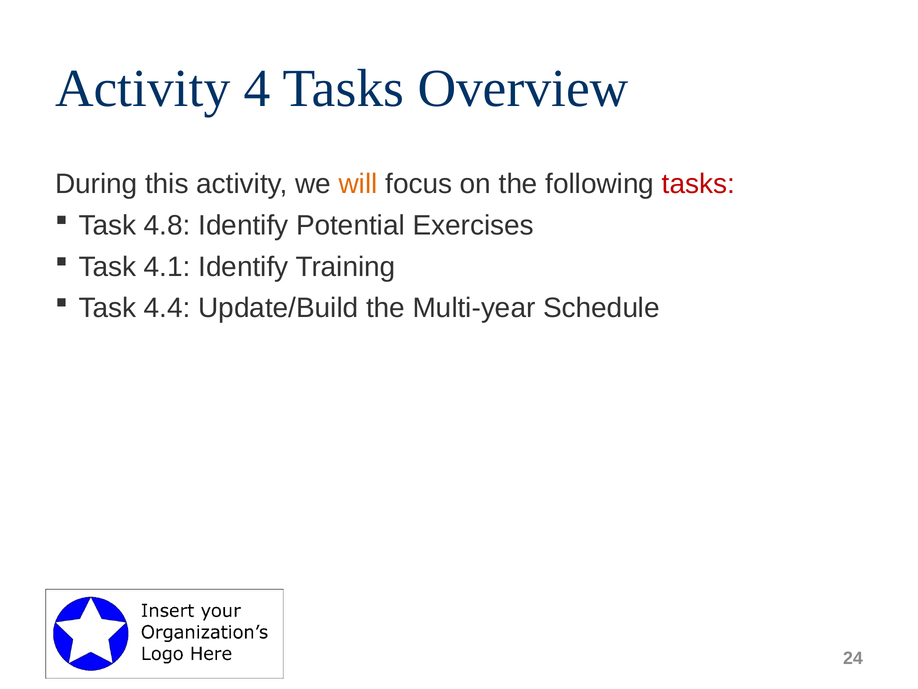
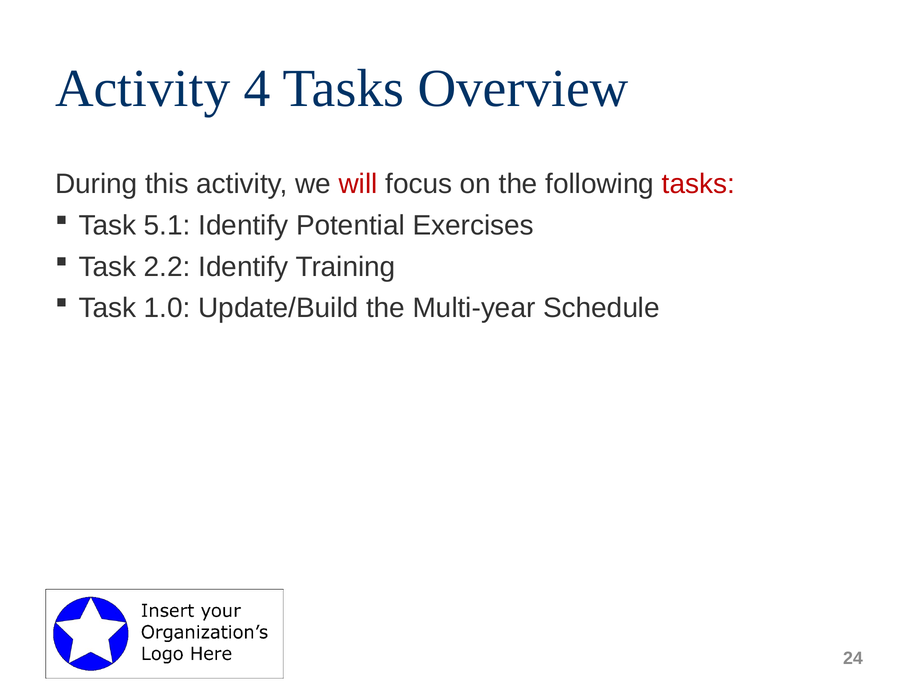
will colour: orange -> red
4.8: 4.8 -> 5.1
4.1: 4.1 -> 2.2
4.4: 4.4 -> 1.0
